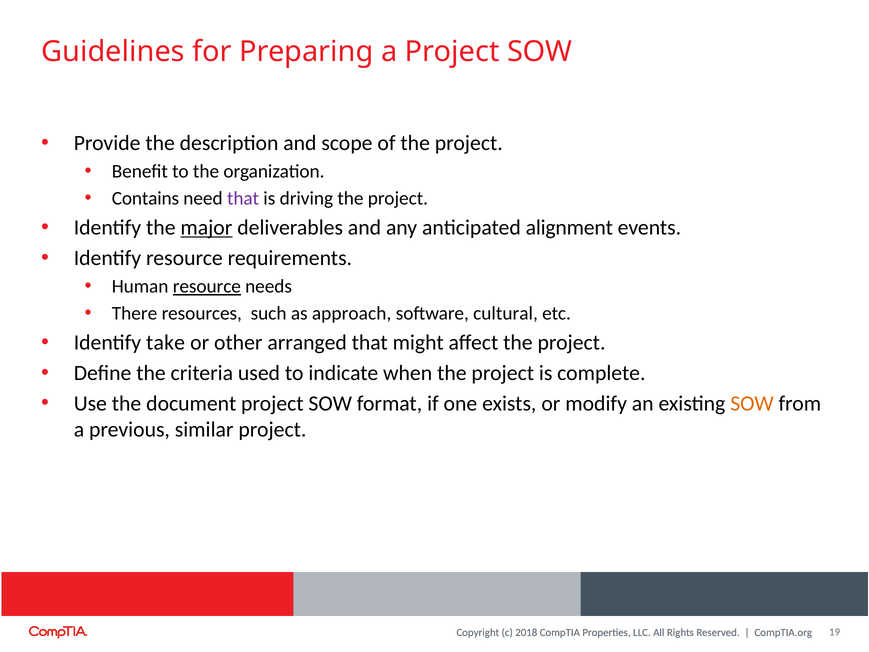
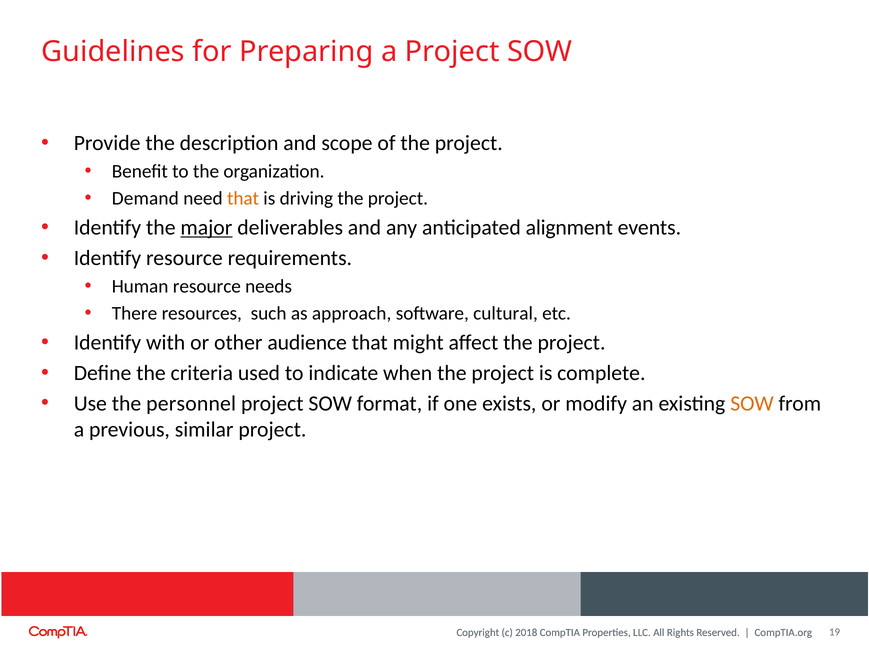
Contains: Contains -> Demand
that at (243, 198) colour: purple -> orange
resource at (207, 286) underline: present -> none
take: take -> with
arranged: arranged -> audience
document: document -> personnel
